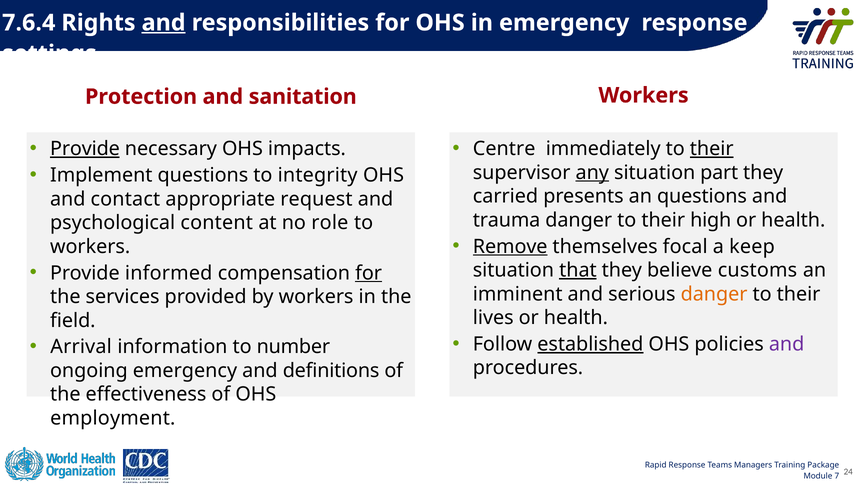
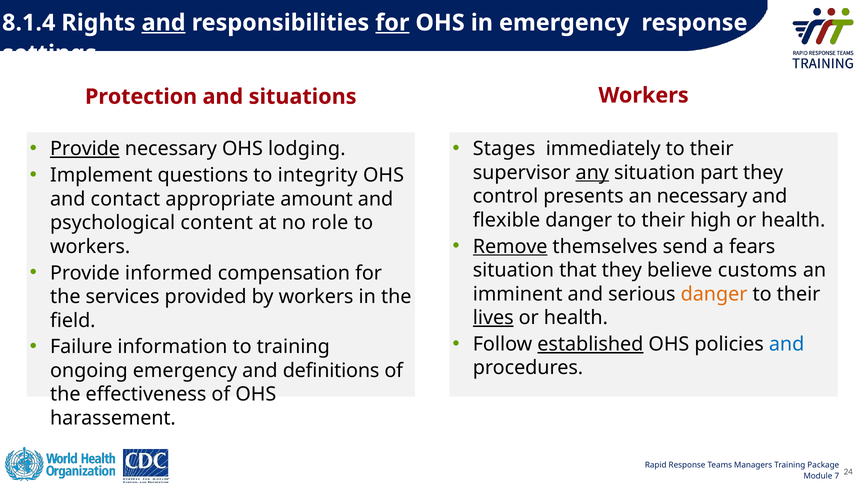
7.6.4: 7.6.4 -> 8.1.4
for at (392, 23) underline: none -> present
sanitation: sanitation -> situations
Centre: Centre -> Stages
their at (712, 149) underline: present -> none
impacts: impacts -> lodging
carried: carried -> control
an questions: questions -> necessary
request: request -> amount
trauma: trauma -> flexible
focal: focal -> send
keep: keep -> fears
for at (369, 273) underline: present -> none
that underline: present -> none
lives underline: none -> present
and at (787, 344) colour: purple -> blue
Arrival: Arrival -> Failure
to number: number -> training
employment: employment -> harassement
